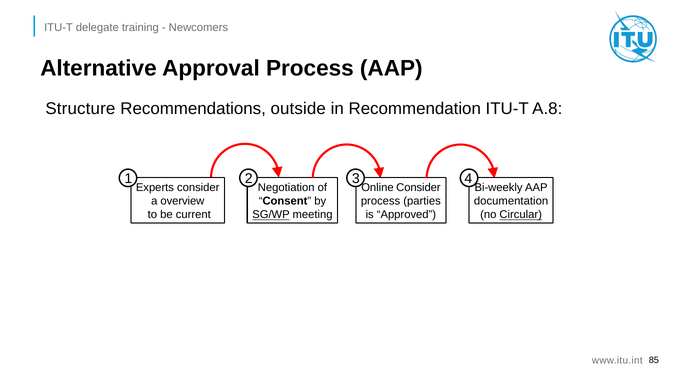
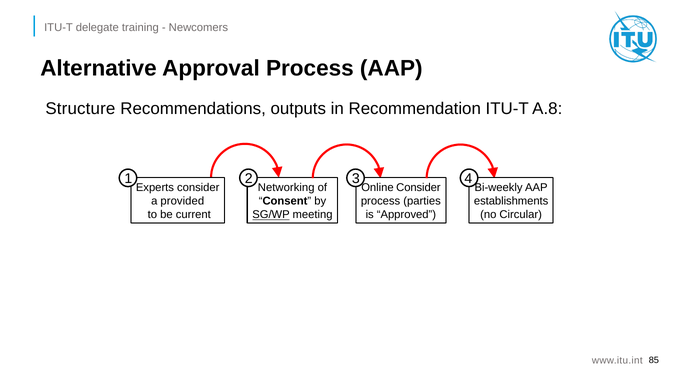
outside: outside -> outputs
Negotiation: Negotiation -> Networking
overview: overview -> provided
documentation: documentation -> establishments
Circular underline: present -> none
